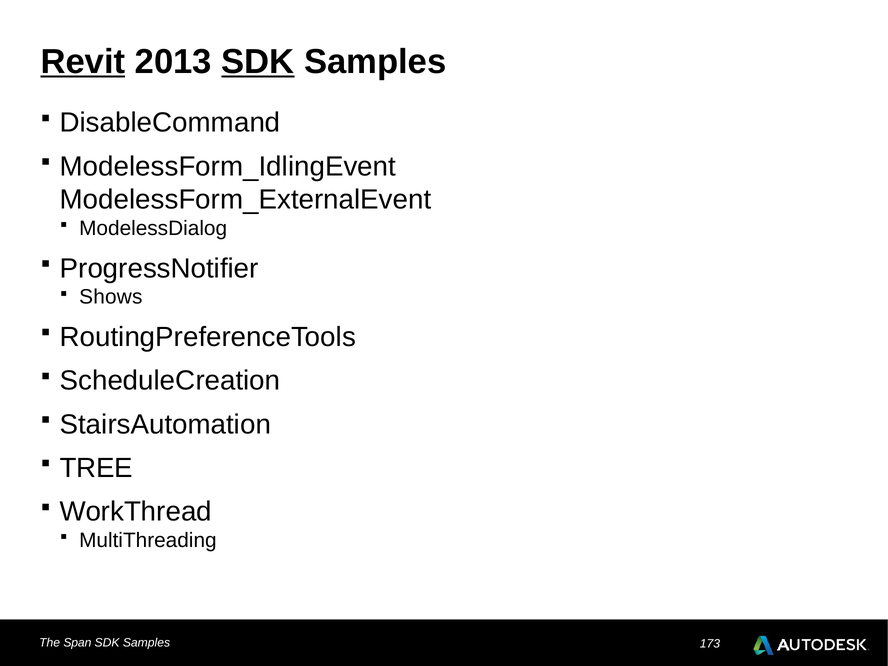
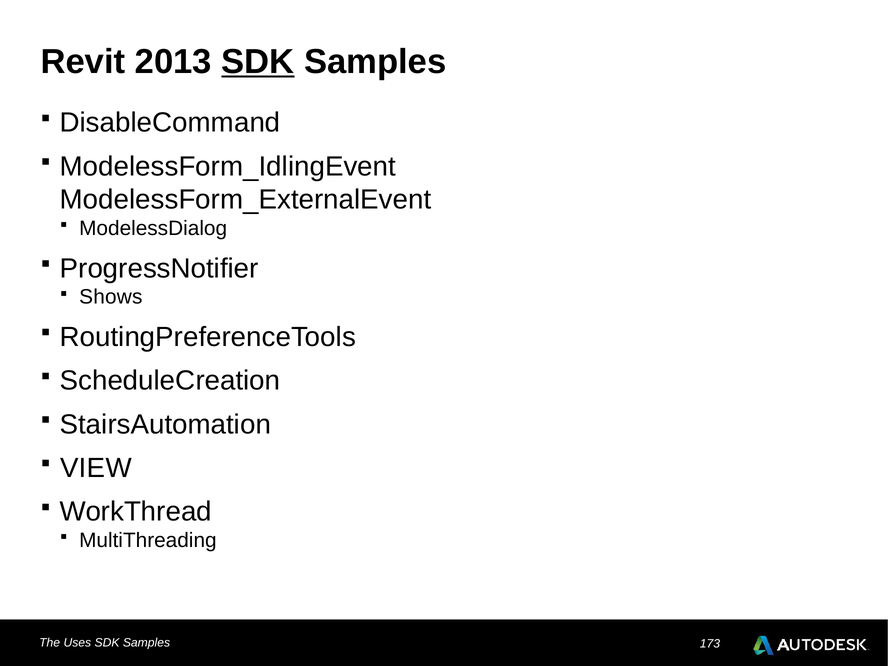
Revit underline: present -> none
TREE: TREE -> VIEW
Span: Span -> Uses
